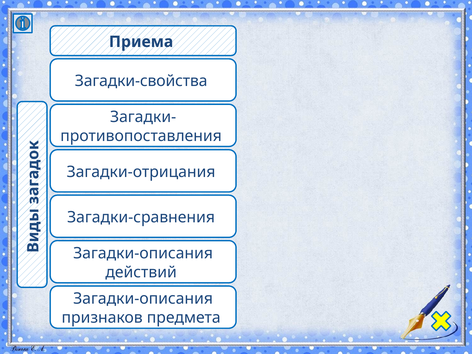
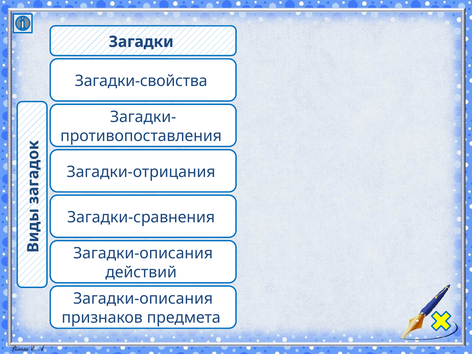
Приема: Приема -> Загадки
